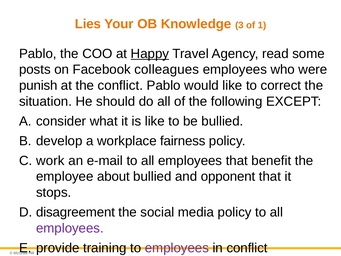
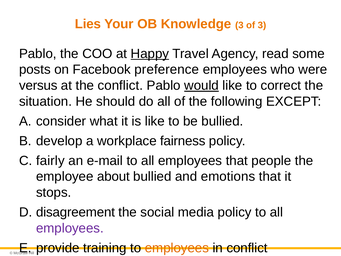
of 1: 1 -> 3
colleagues: colleagues -> preference
punish: punish -> versus
would underline: none -> present
work: work -> fairly
benefit: benefit -> people
opponent: opponent -> emotions
employees at (177, 248) colour: purple -> orange
